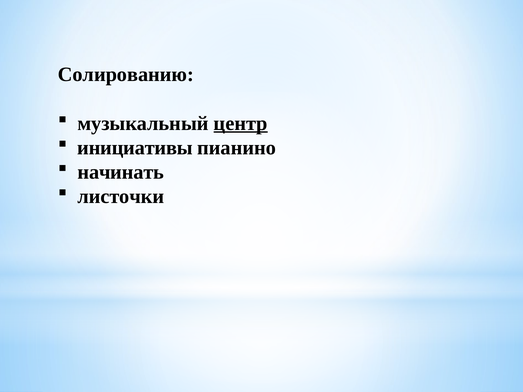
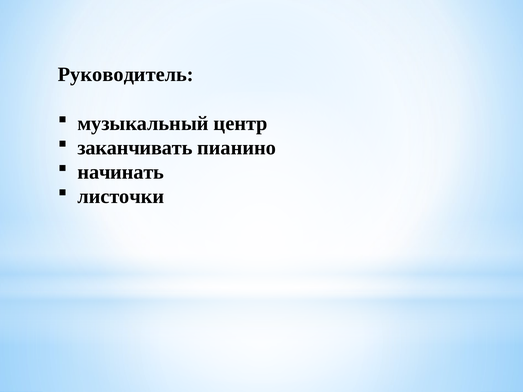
Солированию: Солированию -> Руководитель
центр underline: present -> none
инициативы: инициативы -> заканчивать
